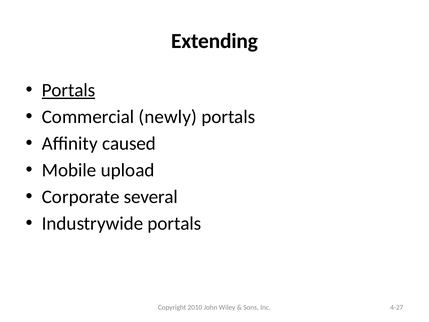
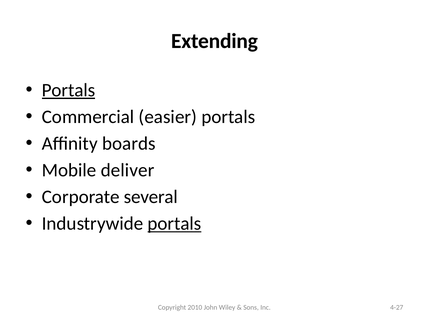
newly: newly -> easier
caused: caused -> boards
upload: upload -> deliver
portals at (174, 224) underline: none -> present
